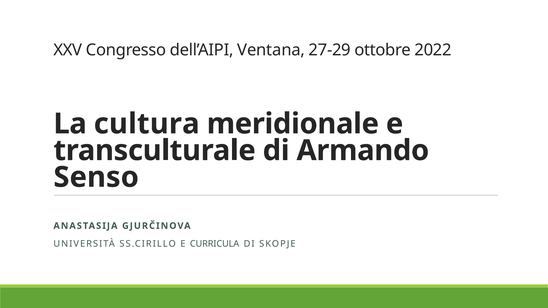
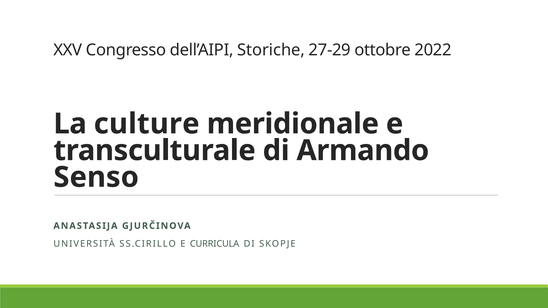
Ventana: Ventana -> Storiche
cultura: cultura -> culture
